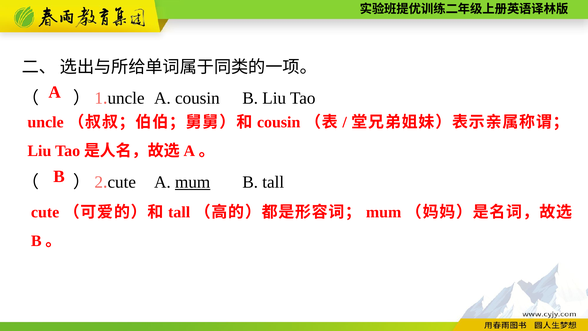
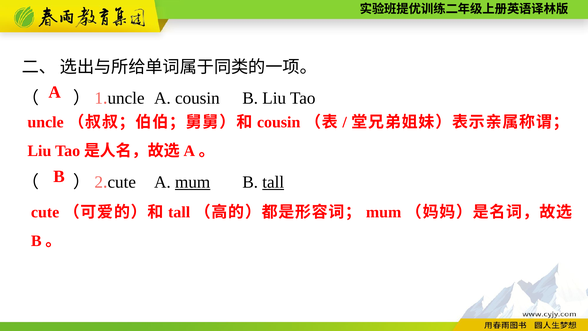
tall at (273, 182) underline: none -> present
